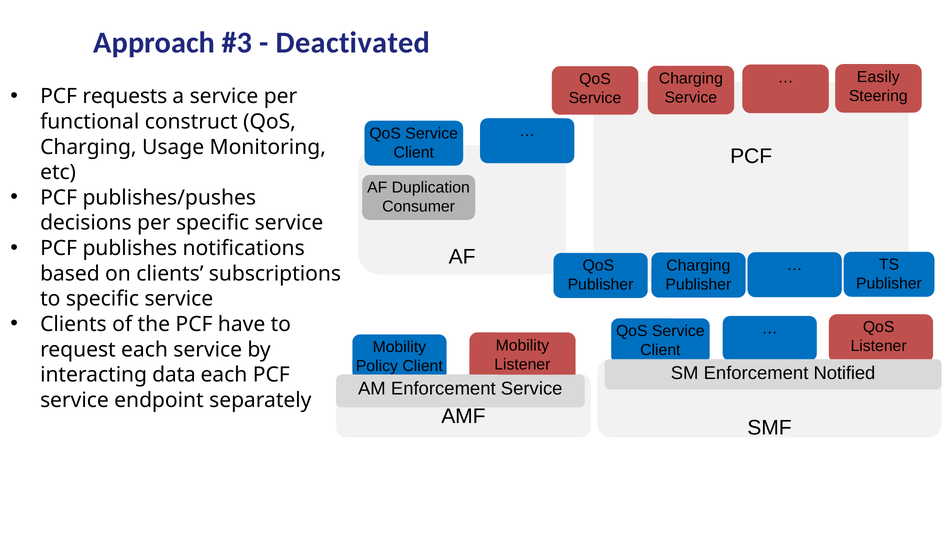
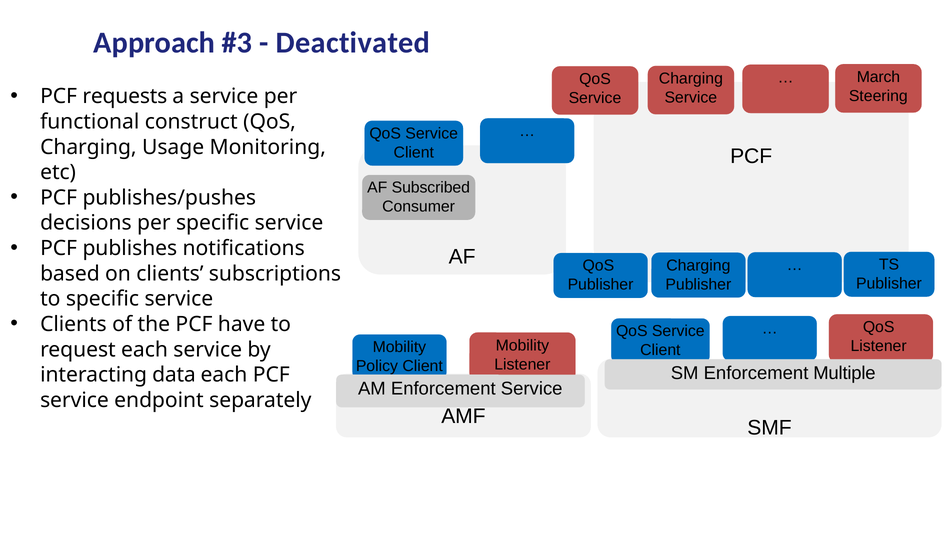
Easily: Easily -> March
Duplication: Duplication -> Subscribed
Notified: Notified -> Multiple
